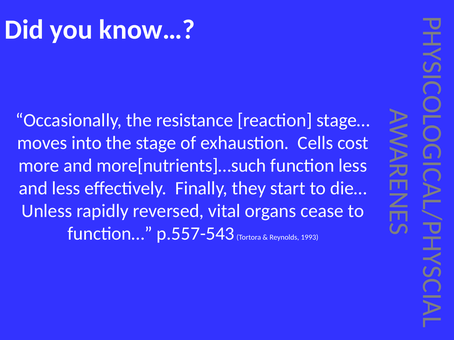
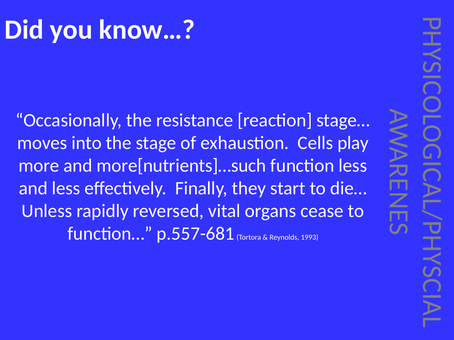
cost: cost -> play
p.557-543: p.557-543 -> p.557-681
